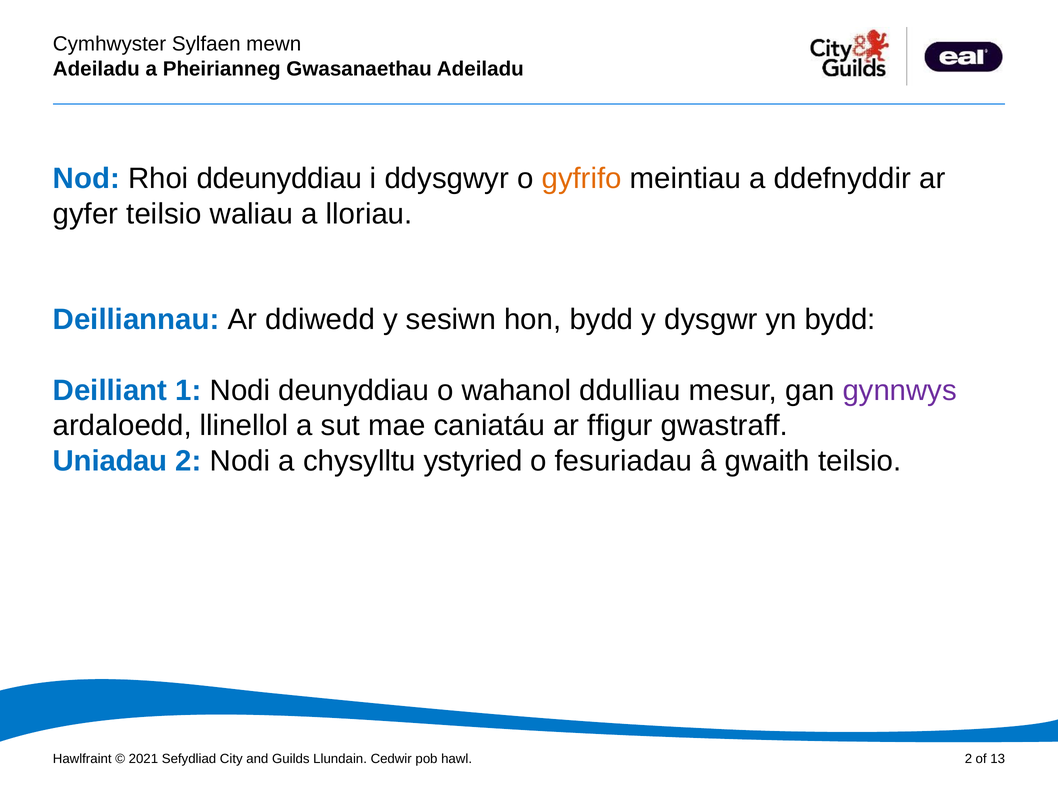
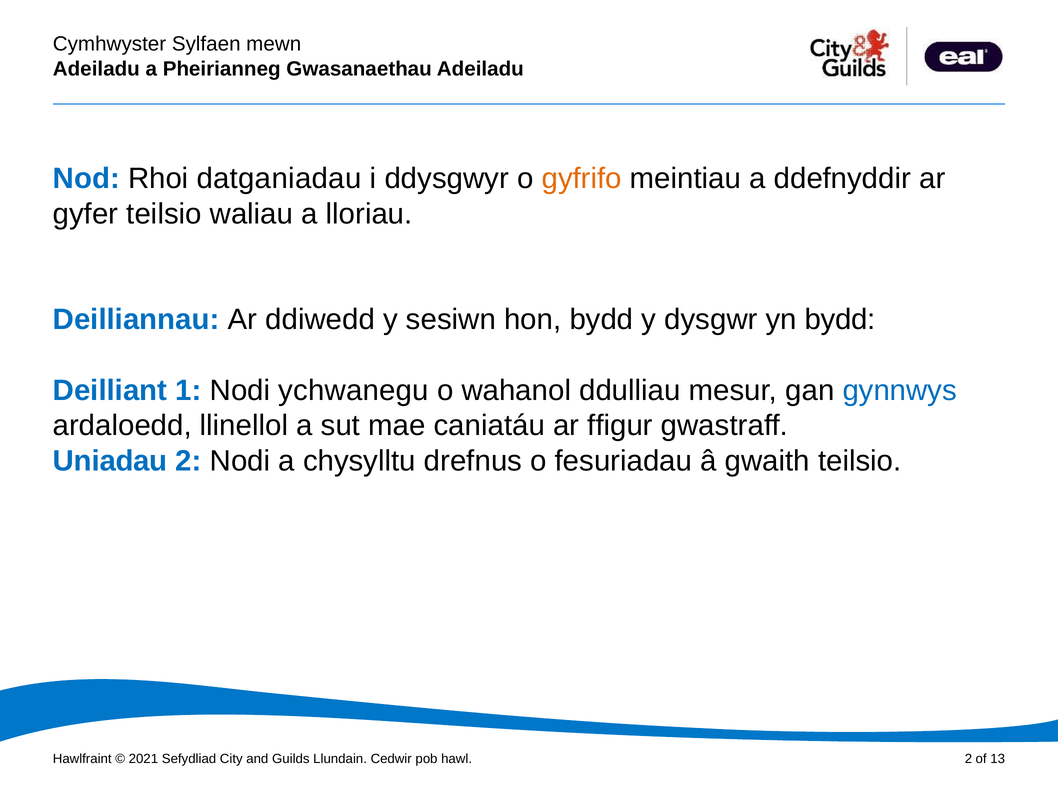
ddeunyddiau: ddeunyddiau -> datganiadau
deunyddiau: deunyddiau -> ychwanegu
gynnwys colour: purple -> blue
ystyried: ystyried -> drefnus
